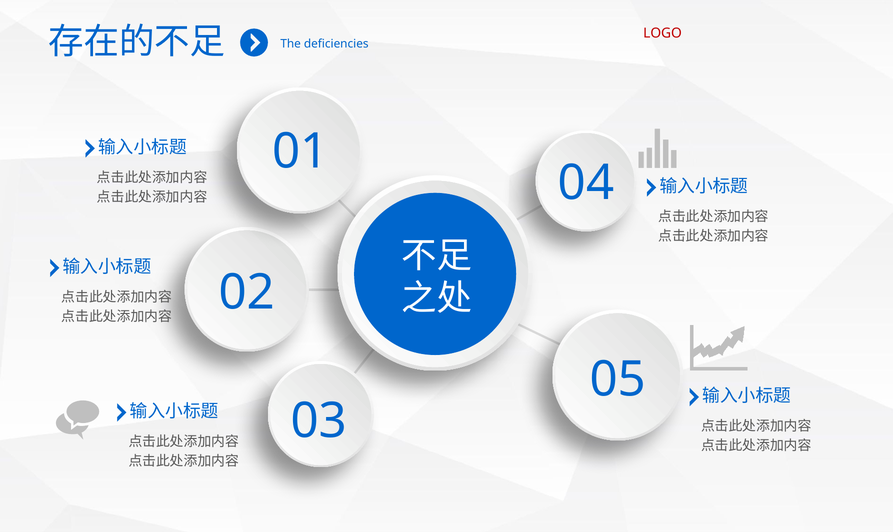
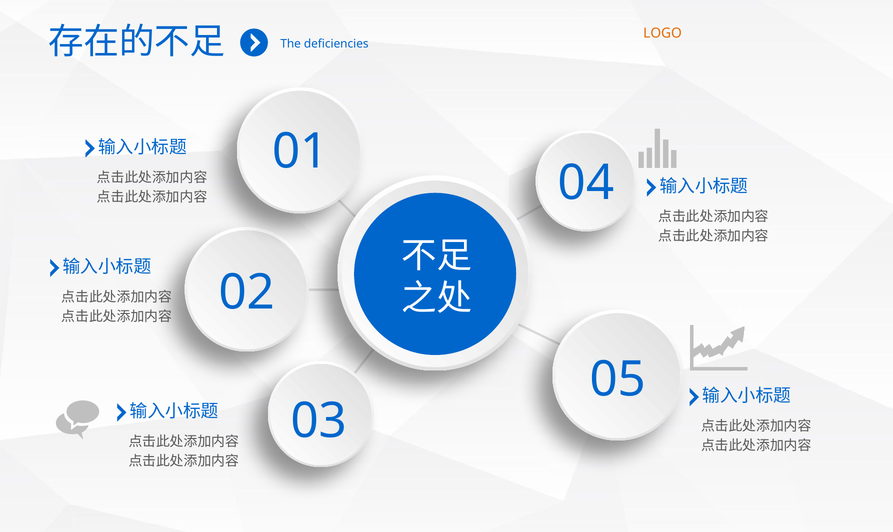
LOGO colour: red -> orange
